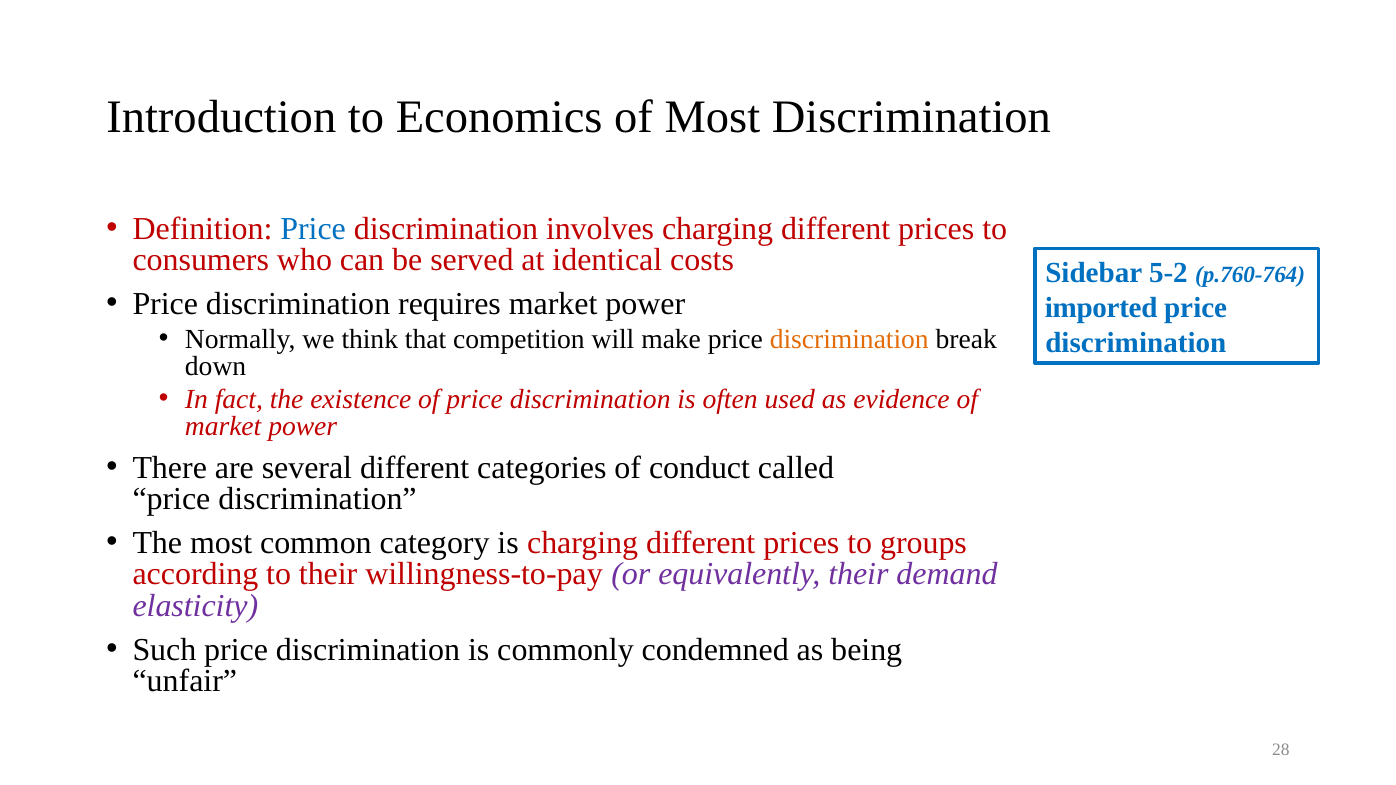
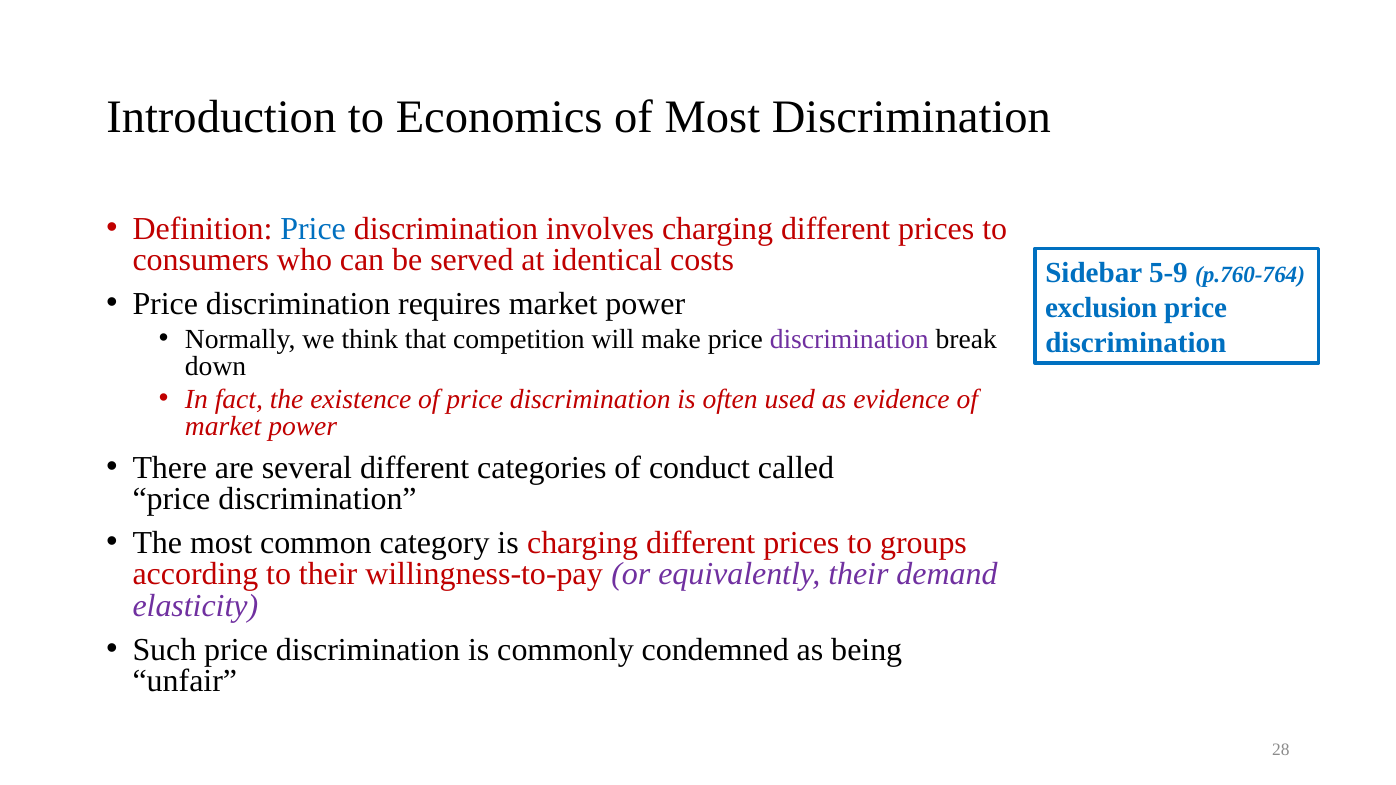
5-2: 5-2 -> 5-9
imported: imported -> exclusion
discrimination at (849, 339) colour: orange -> purple
